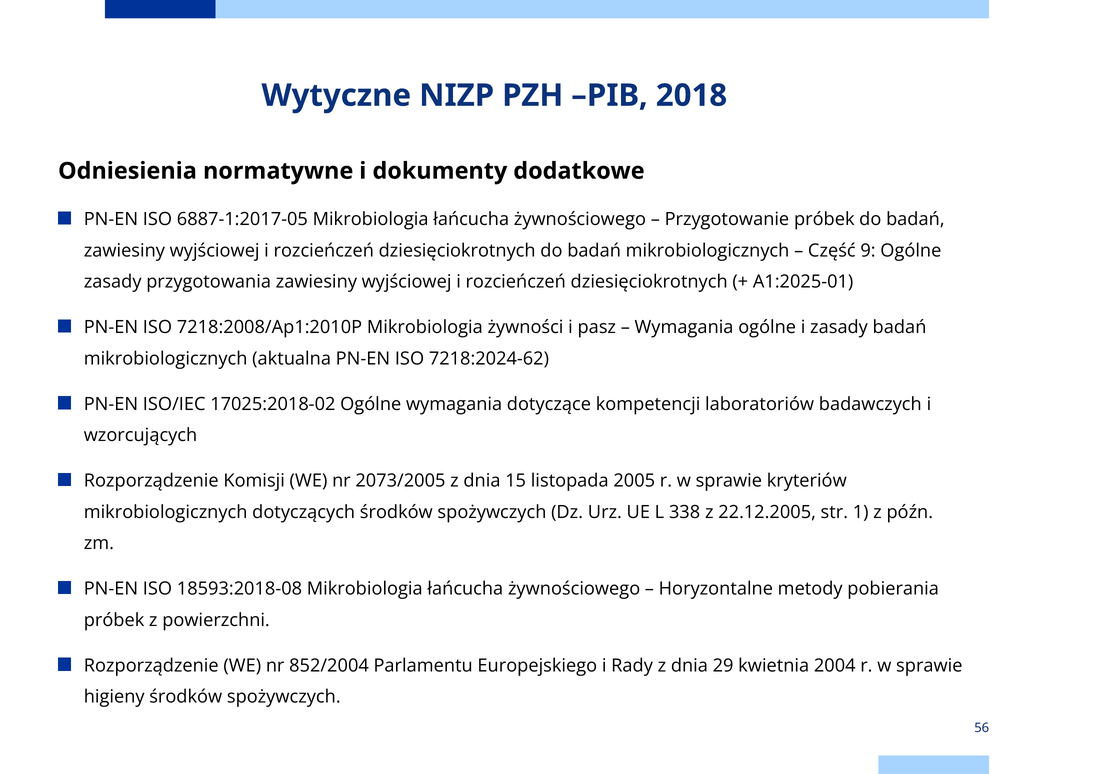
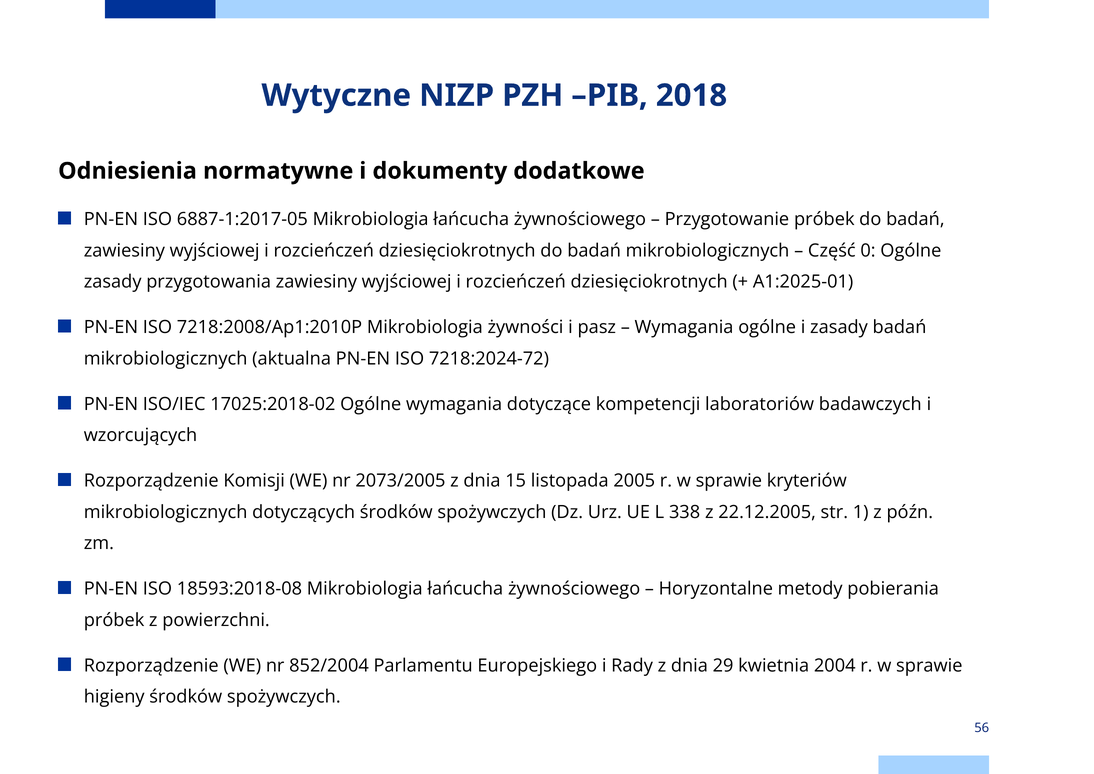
9: 9 -> 0
7218:2024-62: 7218:2024-62 -> 7218:2024-72
